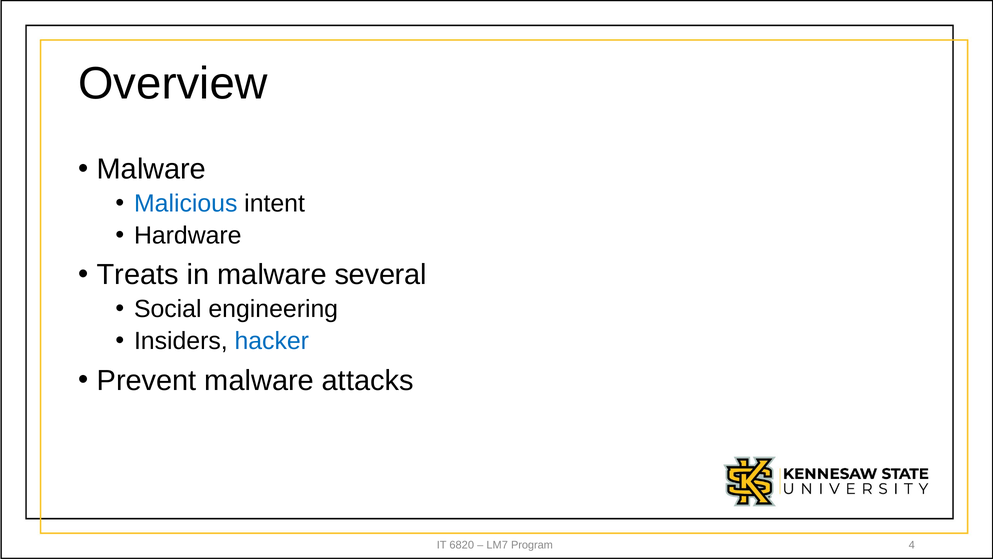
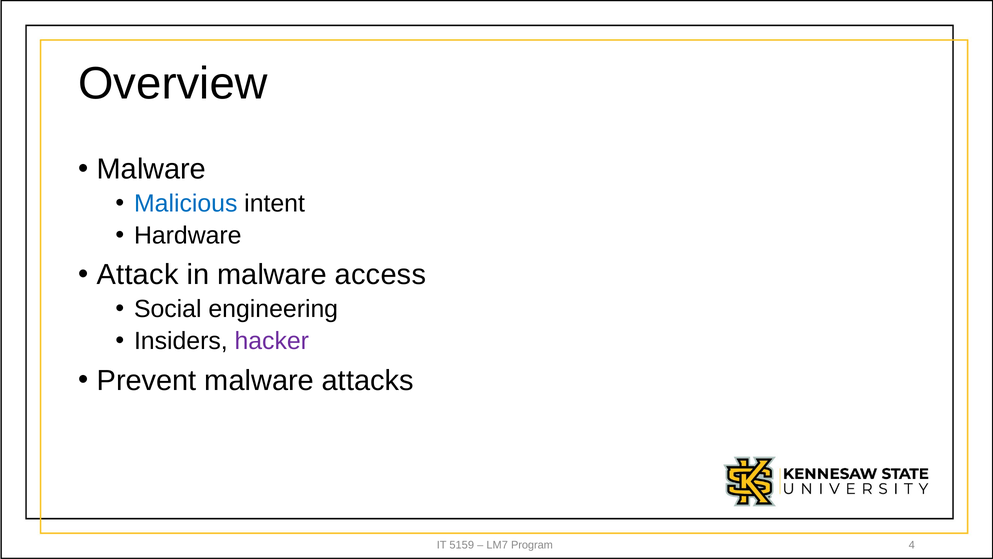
Treats: Treats -> Attack
several: several -> access
hacker colour: blue -> purple
6820: 6820 -> 5159
